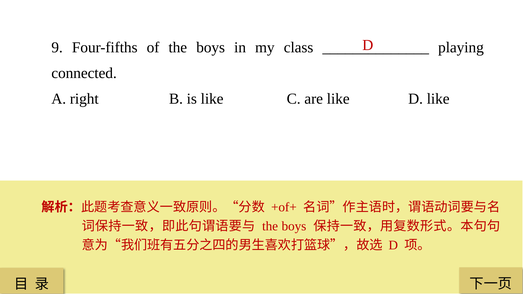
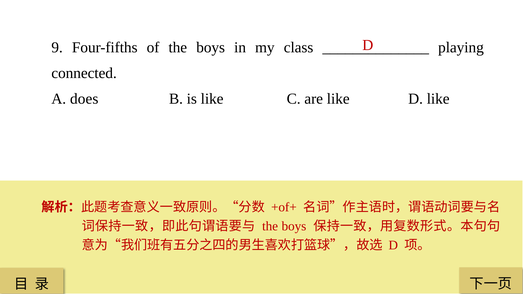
right: right -> does
